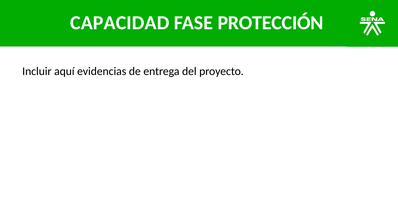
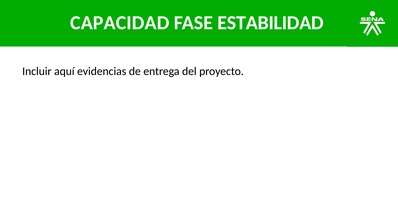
PROTECCIÓN: PROTECCIÓN -> ESTABILIDAD
